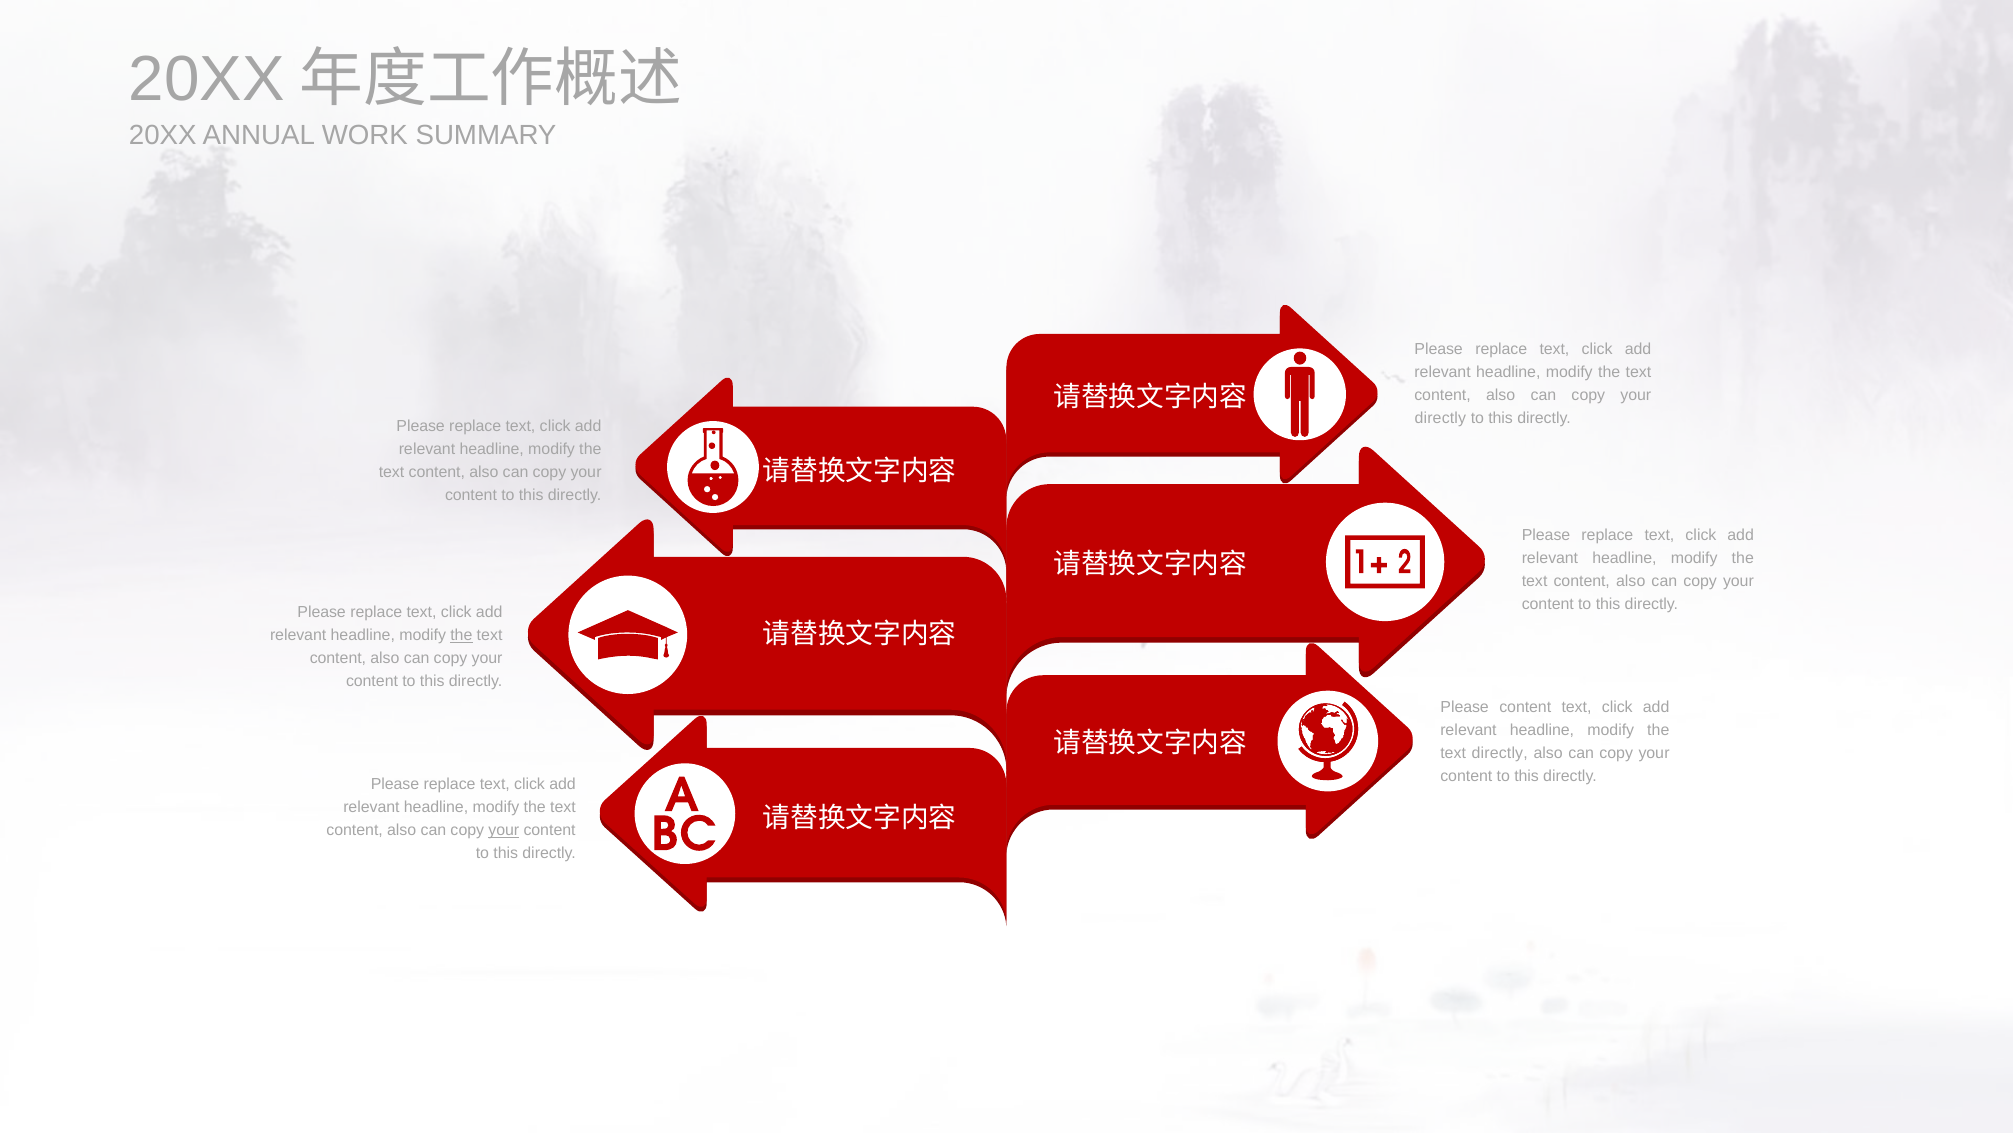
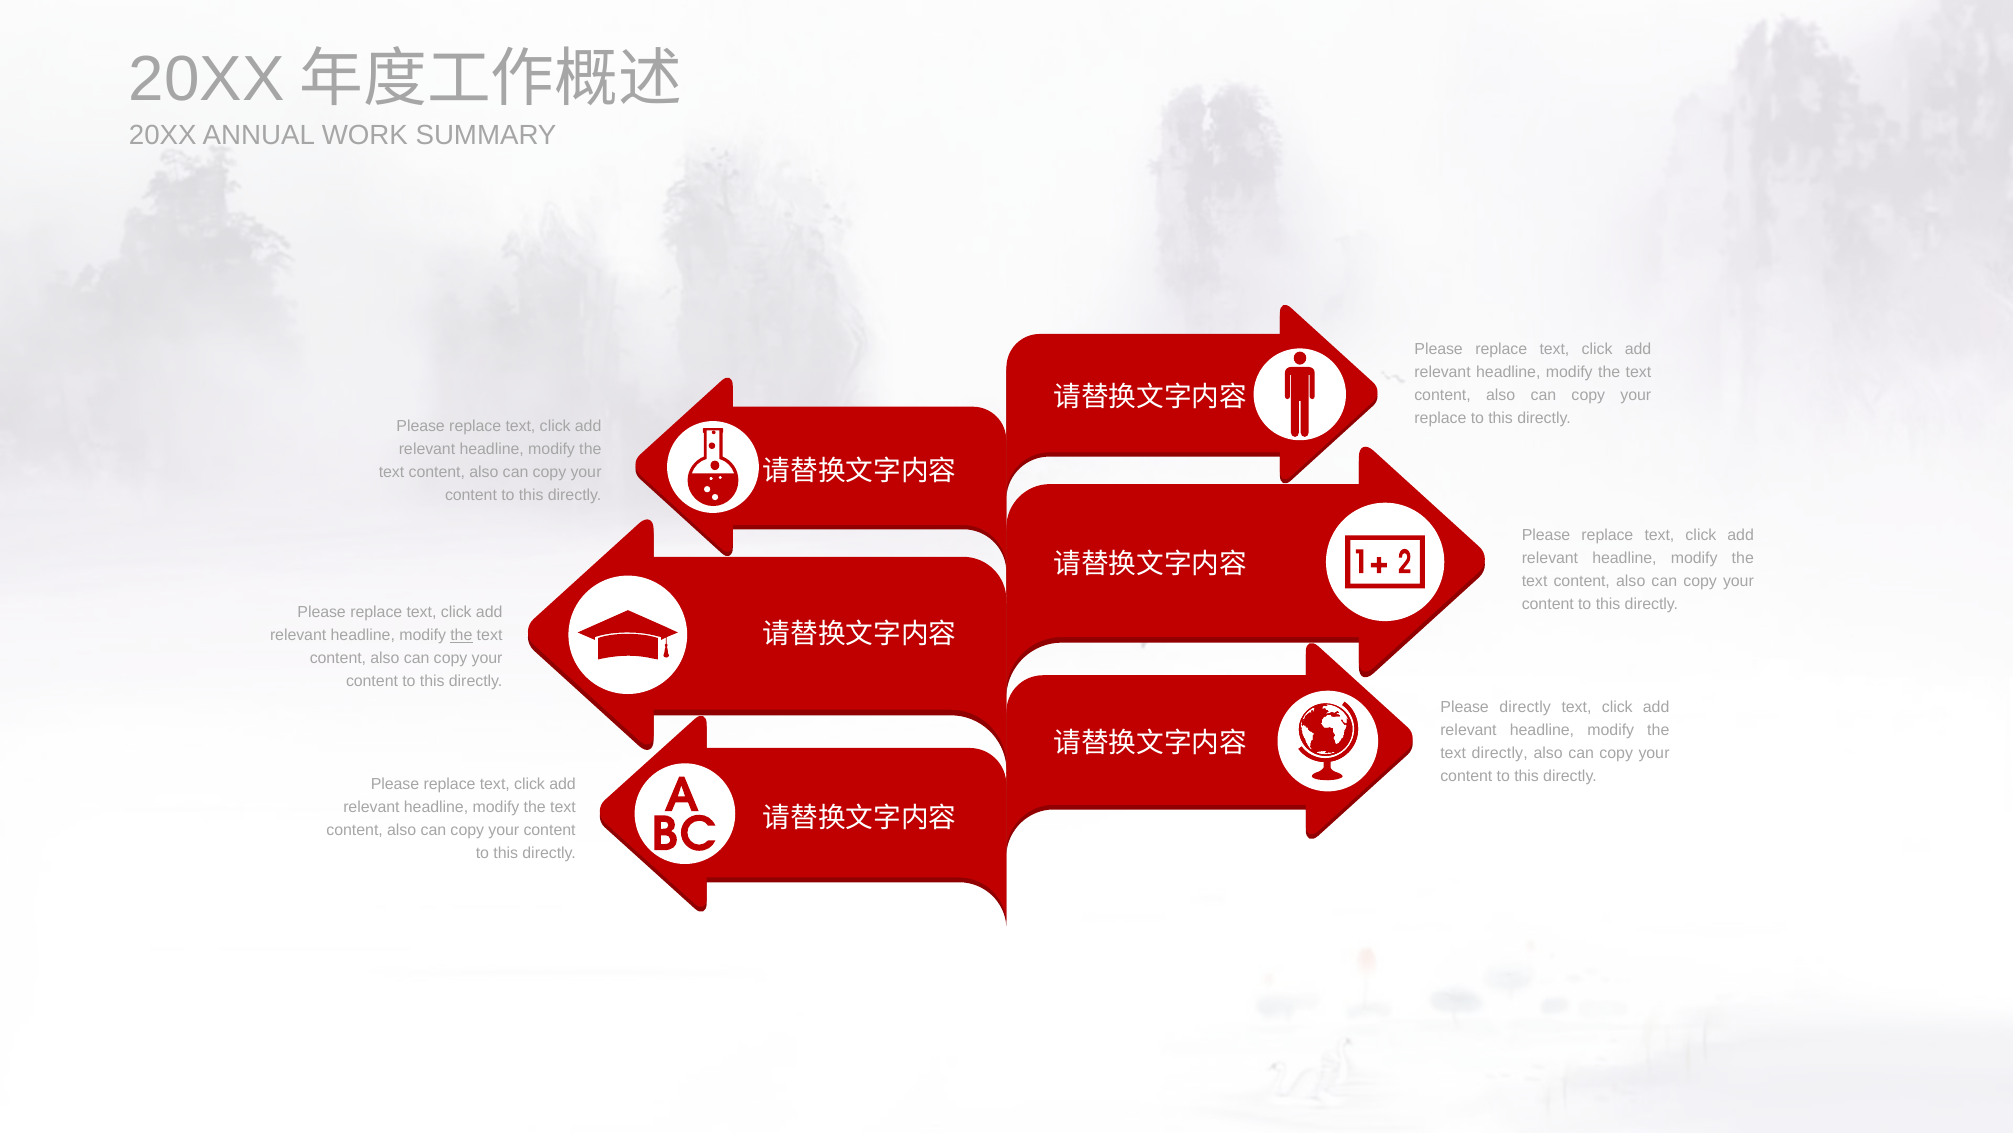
directly at (1440, 418): directly -> replace
Please content: content -> directly
your at (504, 830) underline: present -> none
